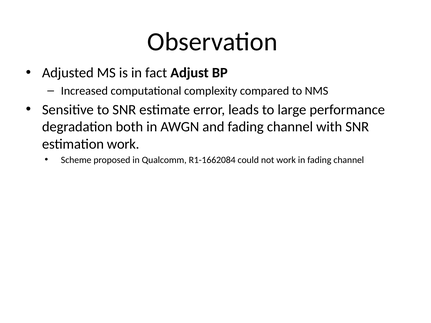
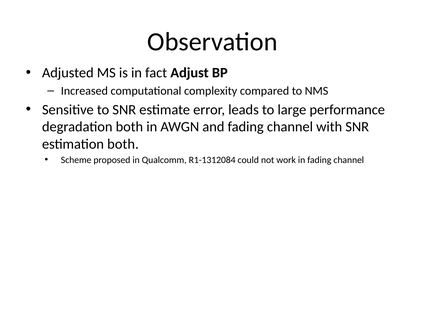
estimation work: work -> both
R1-1662084: R1-1662084 -> R1-1312084
